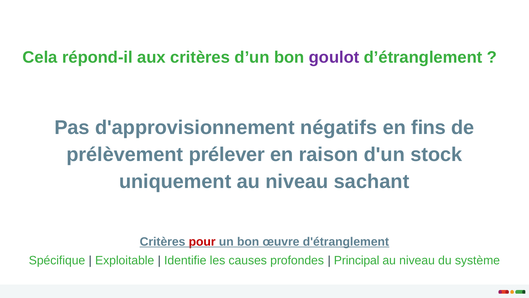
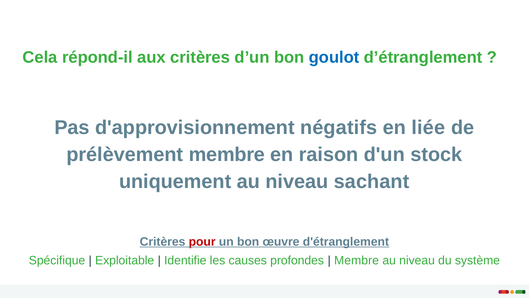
goulot colour: purple -> blue
fins: fins -> liée
prélèvement prélever: prélever -> membre
Principal at (357, 260): Principal -> Membre
